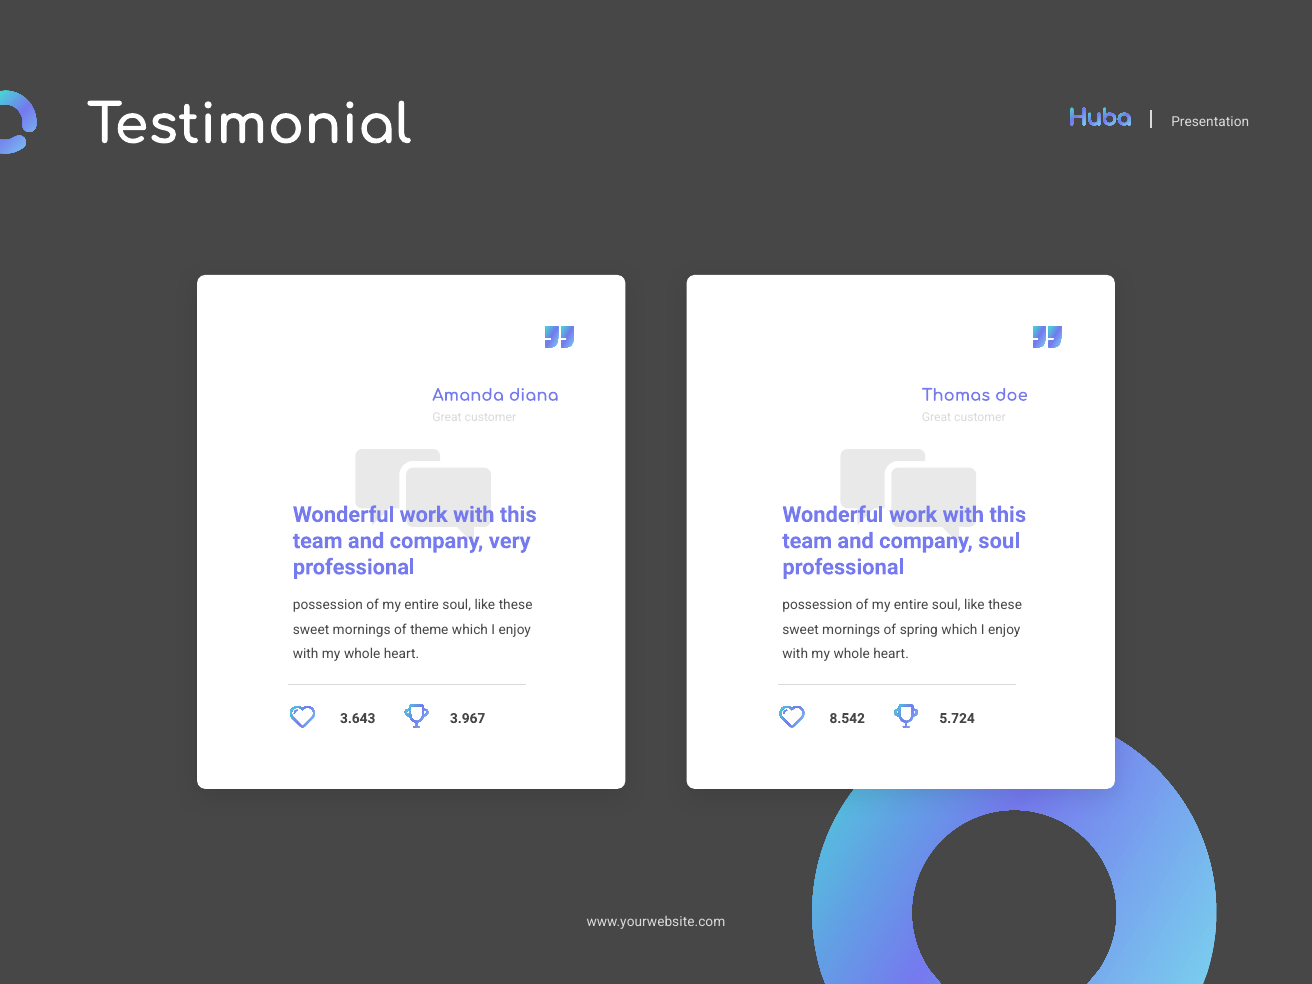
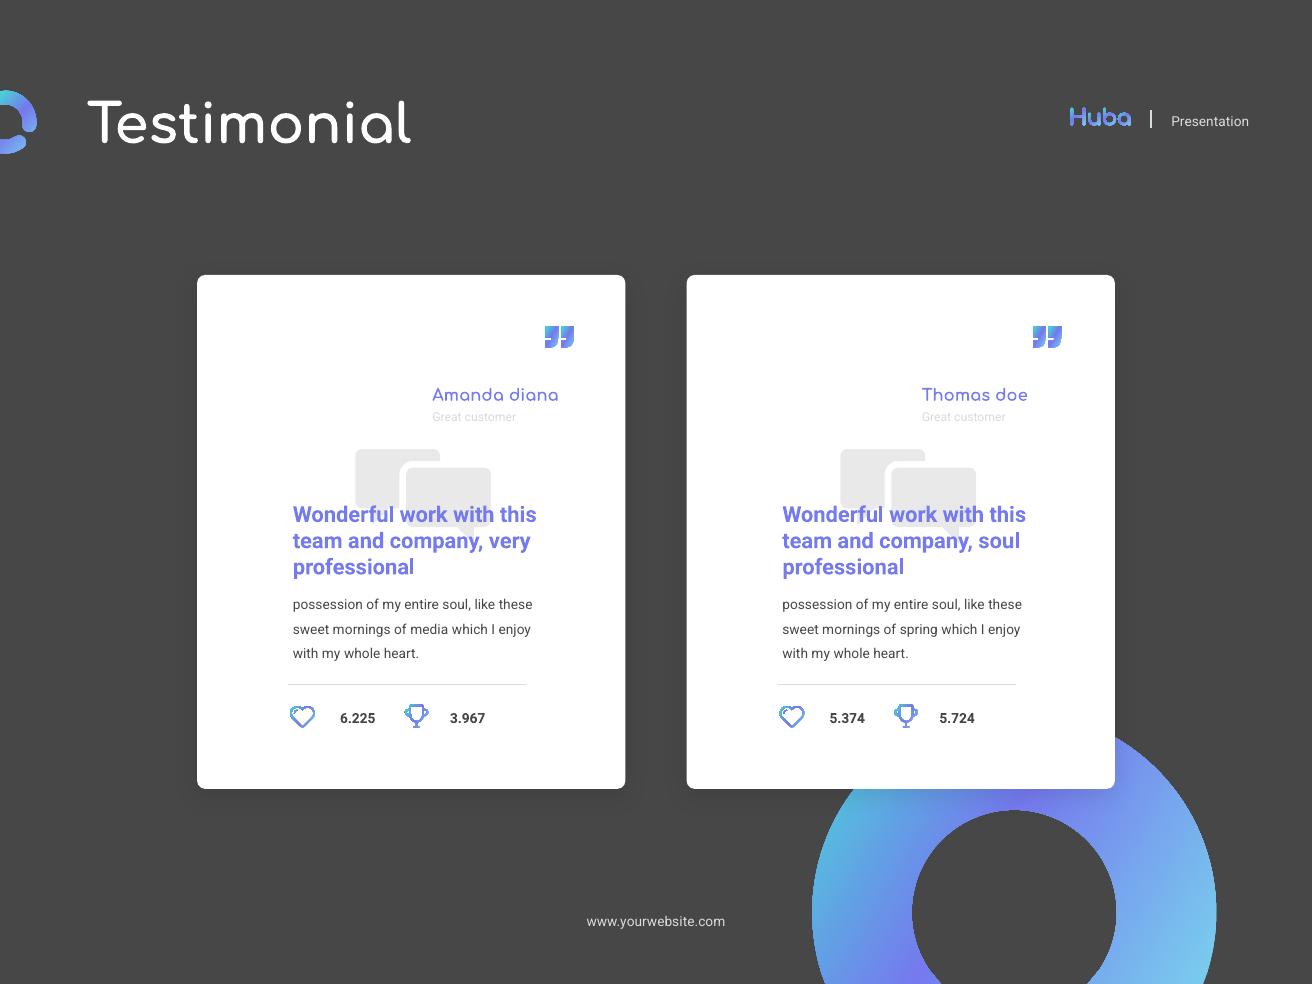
theme: theme -> media
3.643: 3.643 -> 6.225
8.542: 8.542 -> 5.374
